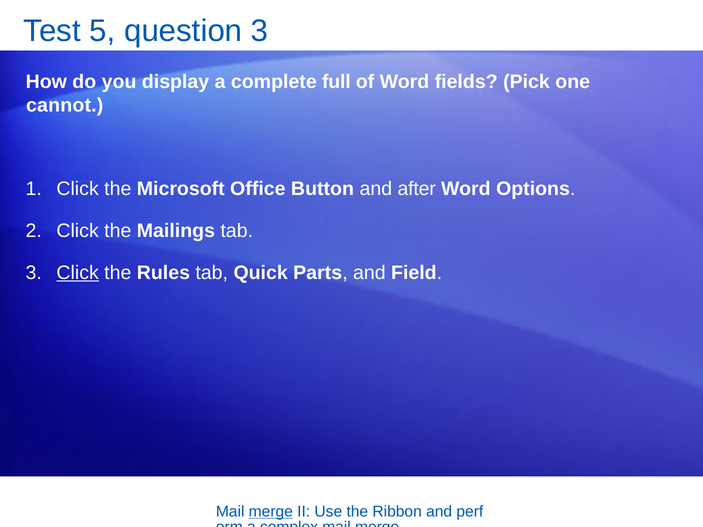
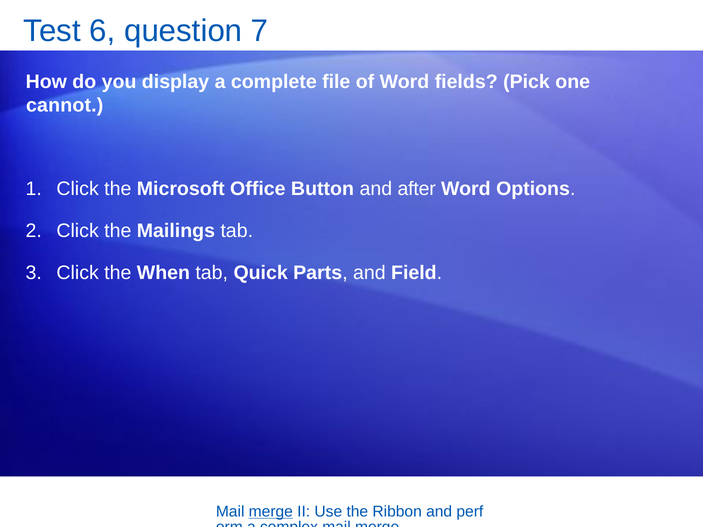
5: 5 -> 6
question 3: 3 -> 7
full: full -> file
Click at (78, 273) underline: present -> none
Rules: Rules -> When
